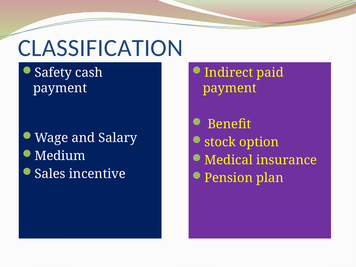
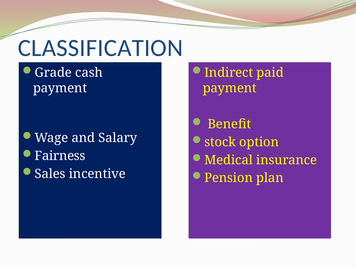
Safety: Safety -> Grade
Medium: Medium -> Fairness
